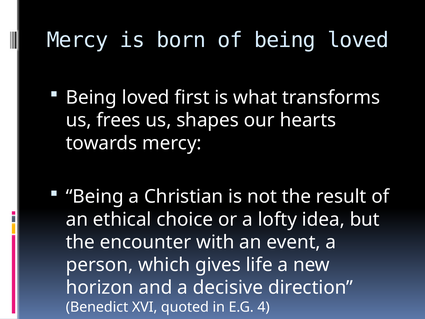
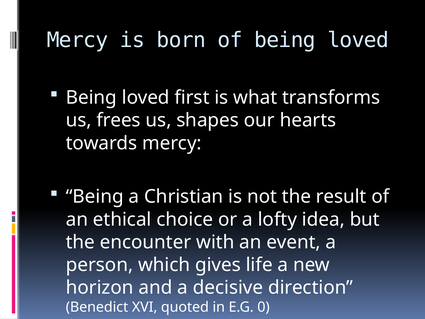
4: 4 -> 0
